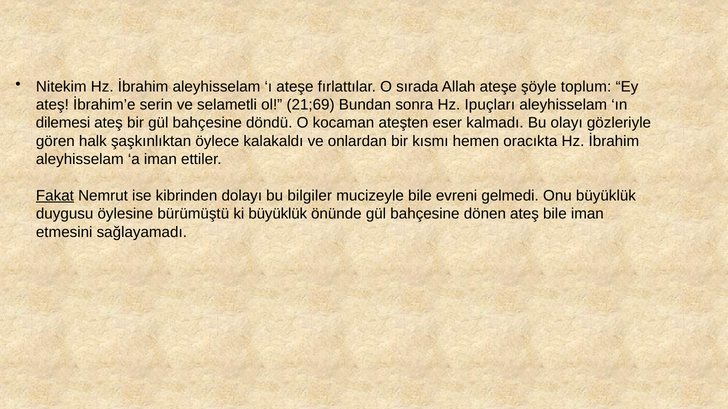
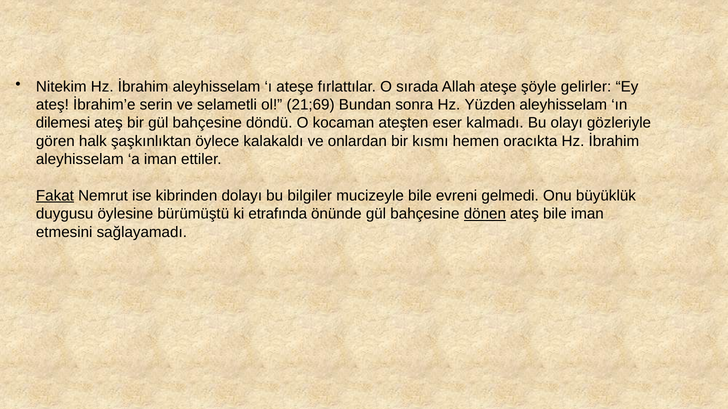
toplum: toplum -> gelirler
Ipuçları: Ipuçları -> Yüzden
ki büyüklük: büyüklük -> etrafında
dönen underline: none -> present
